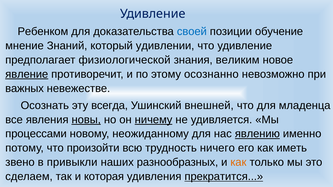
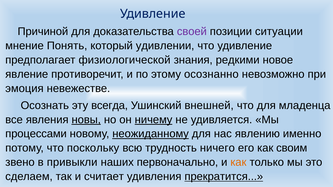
Ребенком: Ребенком -> Причиной
своей colour: blue -> purple
обучение: обучение -> ситуации
Знаний: Знаний -> Понять
великим: великим -> редкими
явление underline: present -> none
важных: важных -> эмоция
неожиданному underline: none -> present
явлению underline: present -> none
произойти: произойти -> поскольку
иметь: иметь -> своим
разнообразных: разнообразных -> первоначально
которая: которая -> считает
